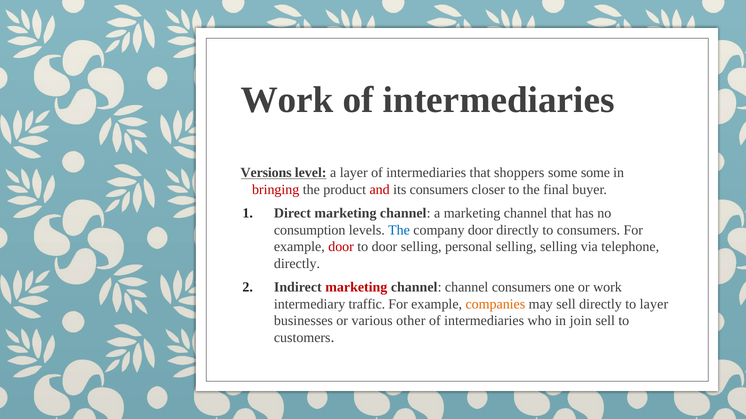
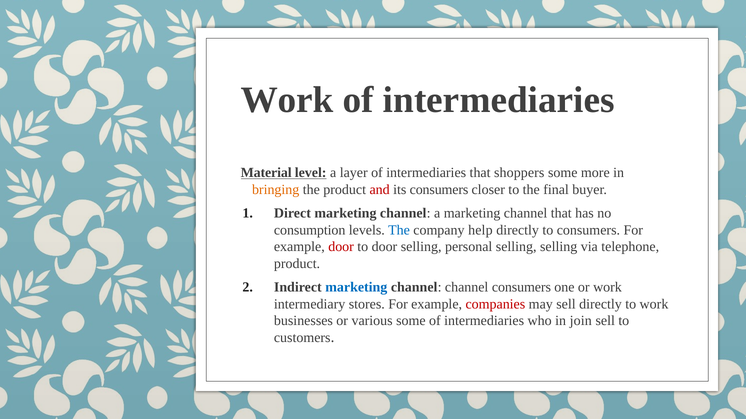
Versions: Versions -> Material
some some: some -> more
bringing colour: red -> orange
company door: door -> help
directly at (297, 264): directly -> product
marketing at (356, 288) colour: red -> blue
traffic: traffic -> stores
companies colour: orange -> red
to layer: layer -> work
various other: other -> some
